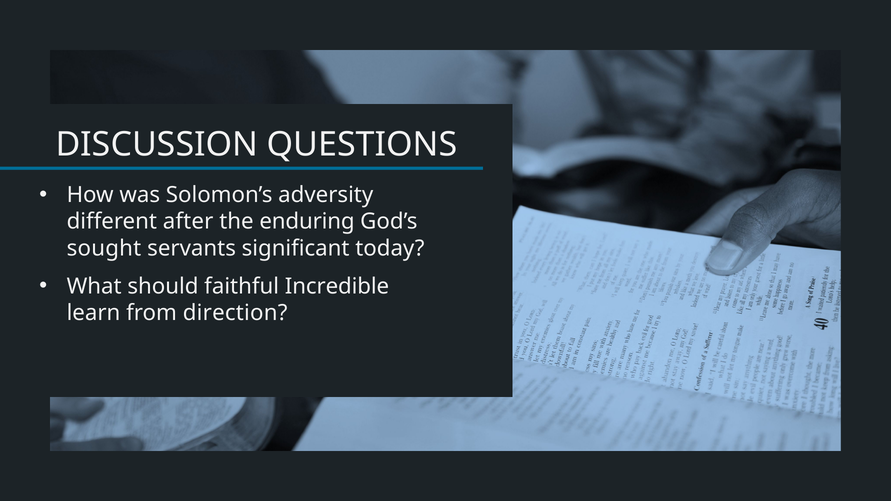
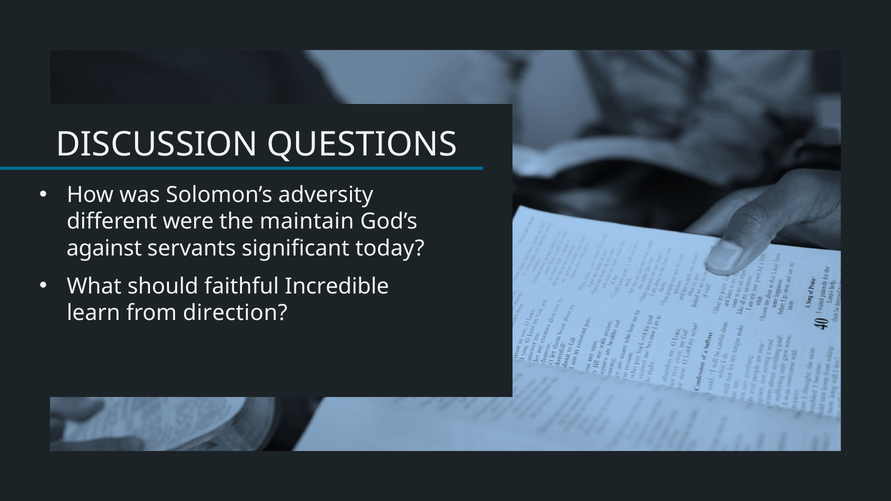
after: after -> were
enduring: enduring -> maintain
sought: sought -> against
